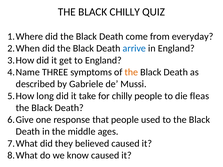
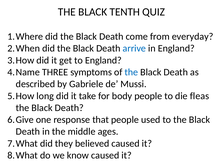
BLACK CHILLY: CHILLY -> TENTH
the at (131, 72) colour: orange -> blue
for chilly: chilly -> body
